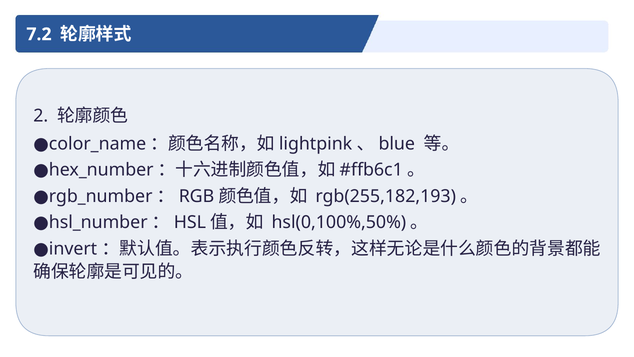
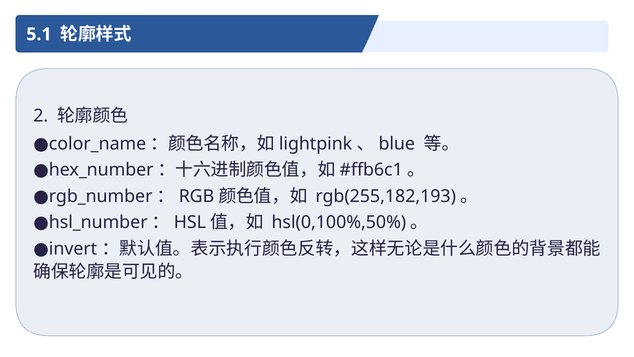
7.2: 7.2 -> 5.1
